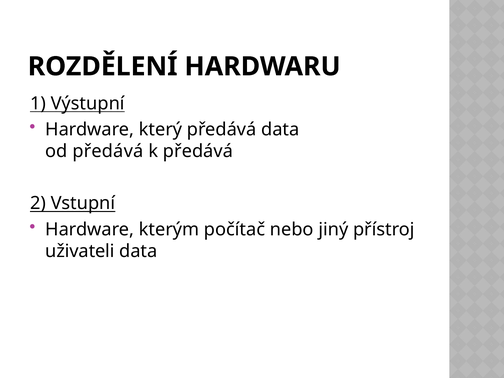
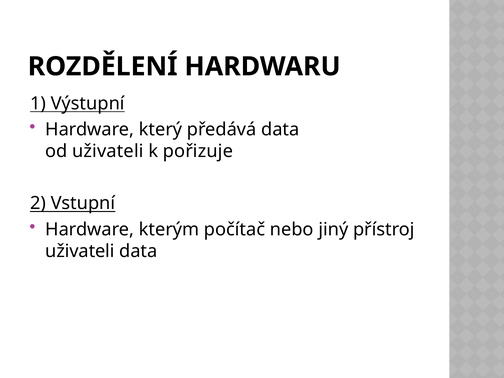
od předává: předává -> uživateli
k předává: předává -> pořizuje
